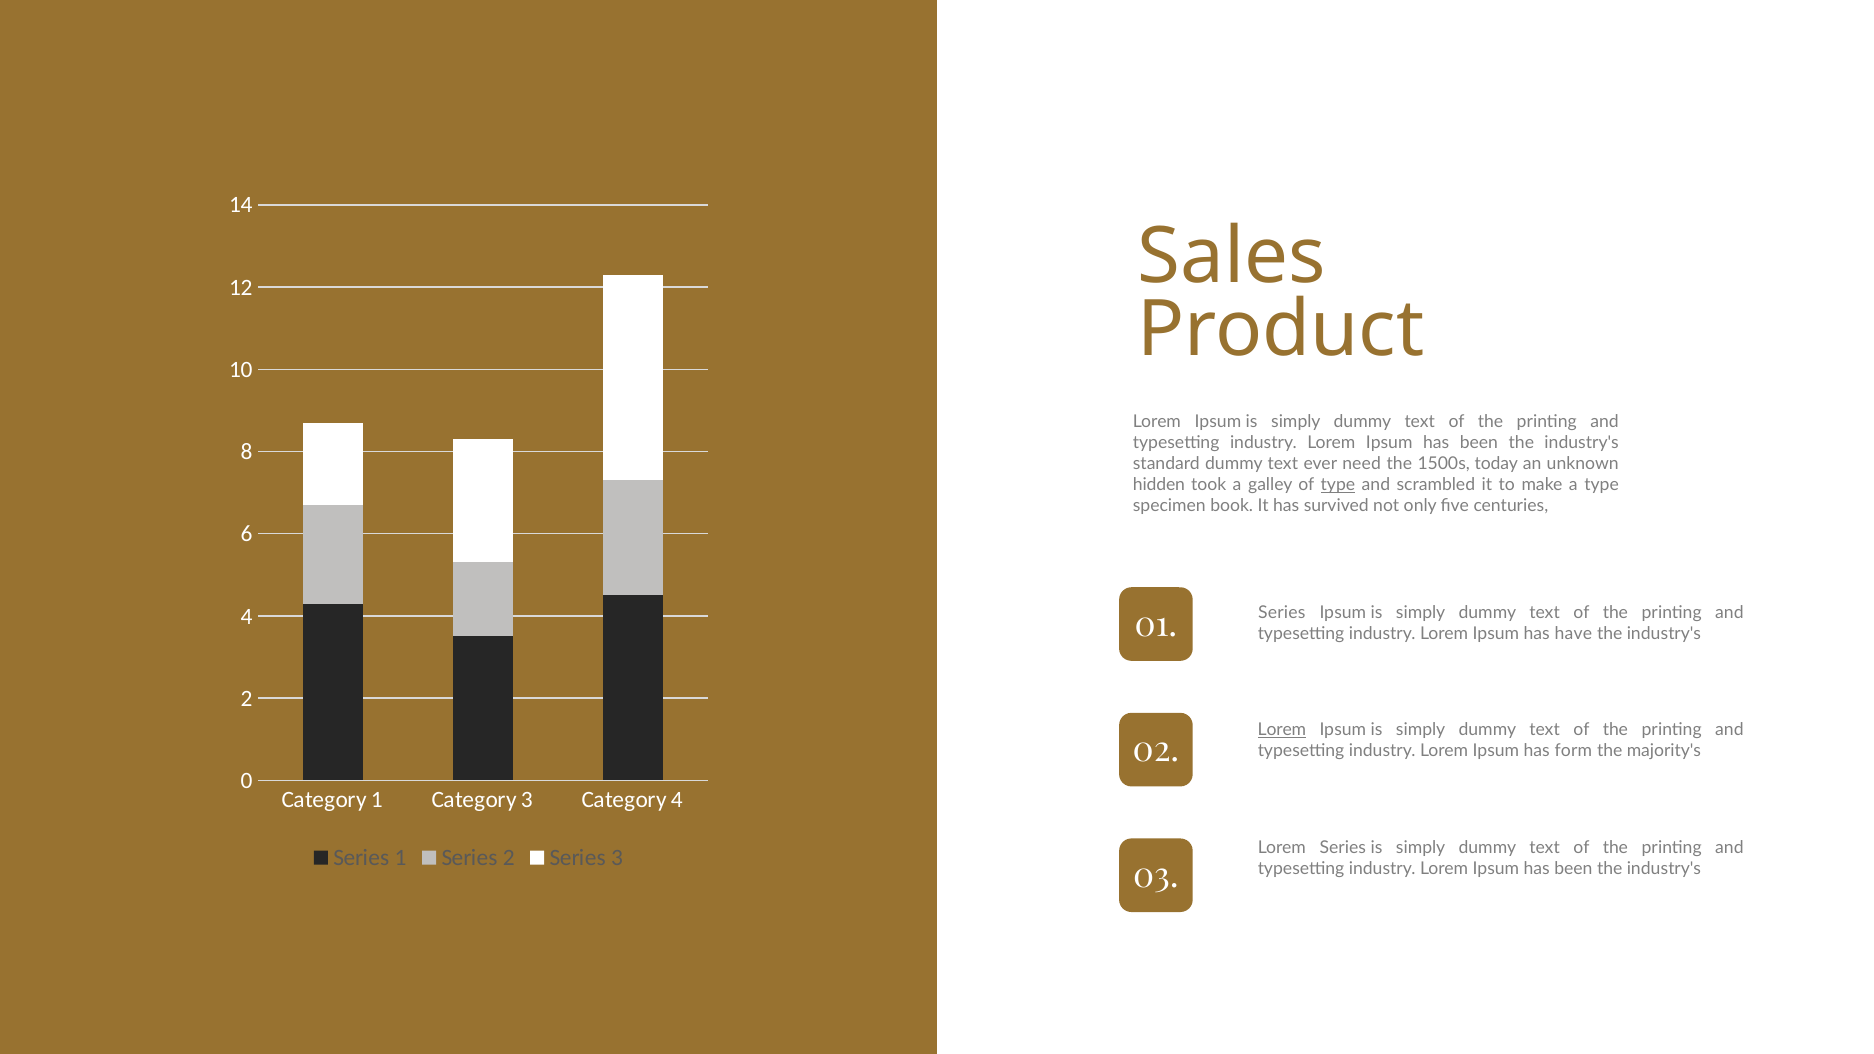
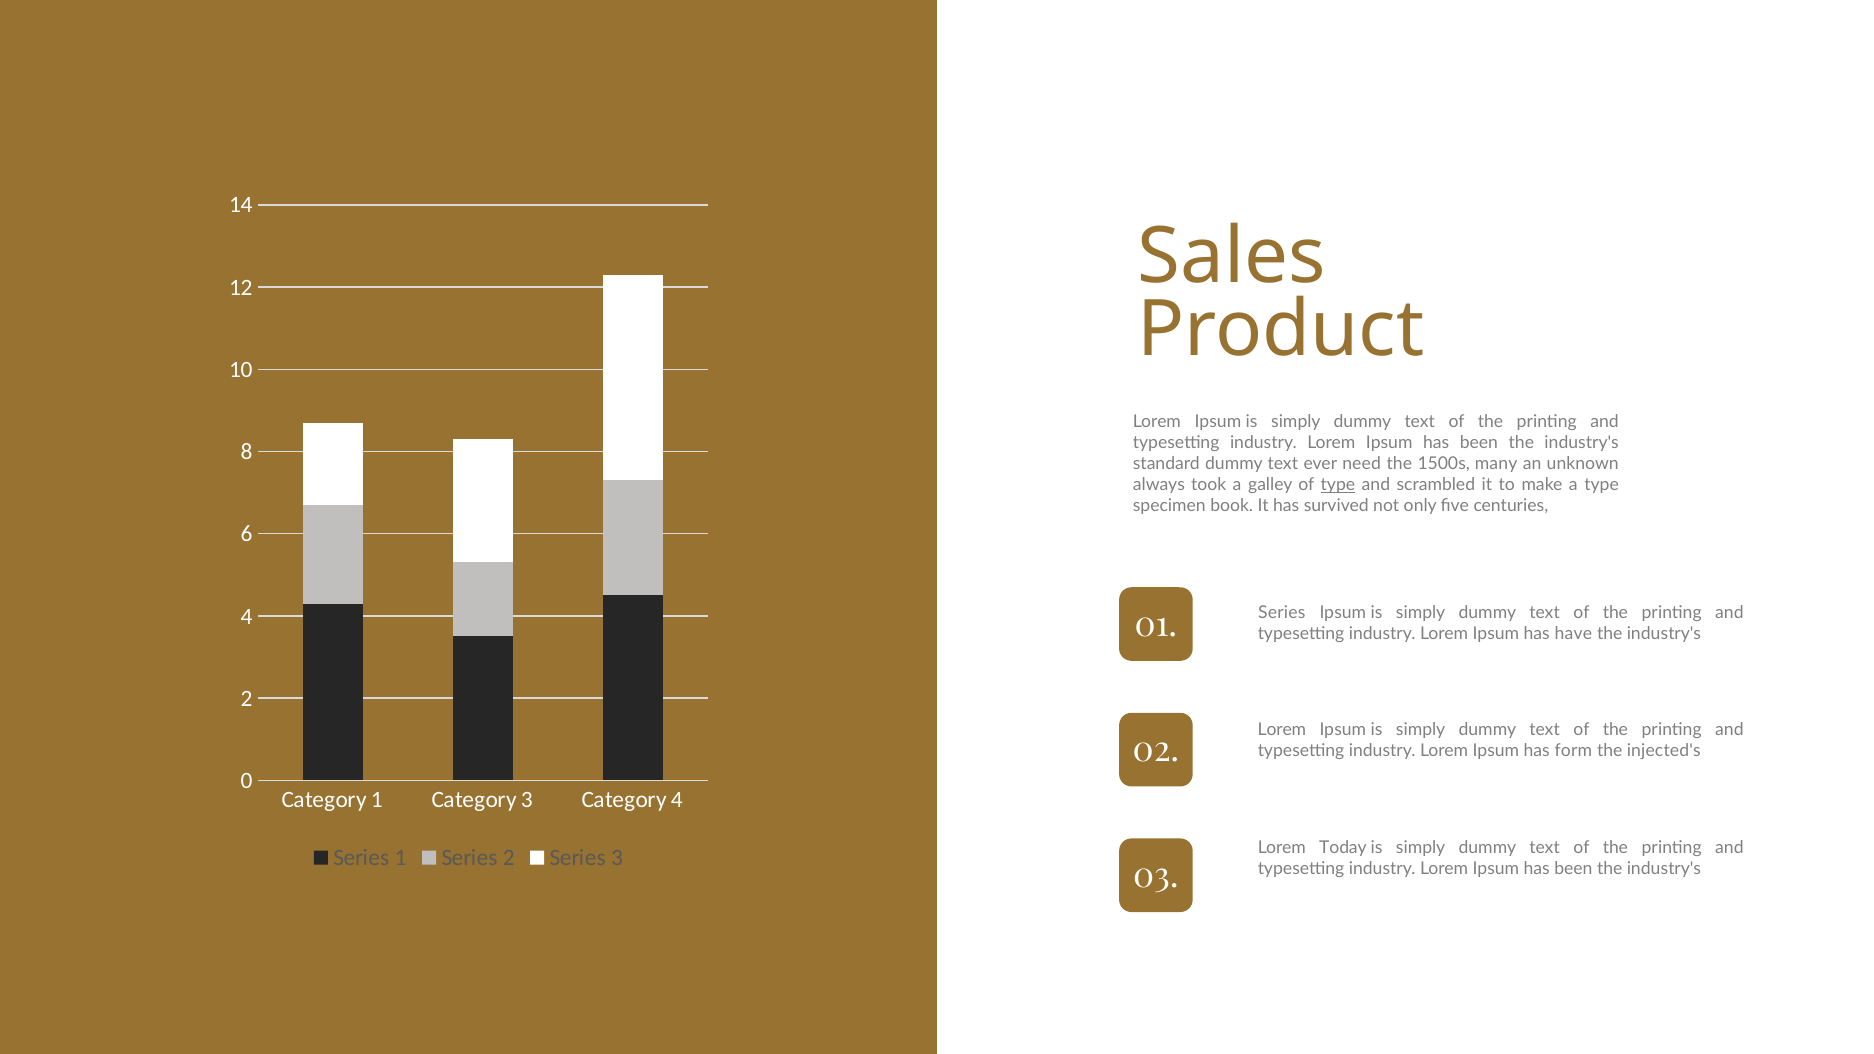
today: today -> many
hidden: hidden -> always
Lorem at (1282, 730) underline: present -> none
majority's: majority's -> injected's
Lorem Series: Series -> Today
